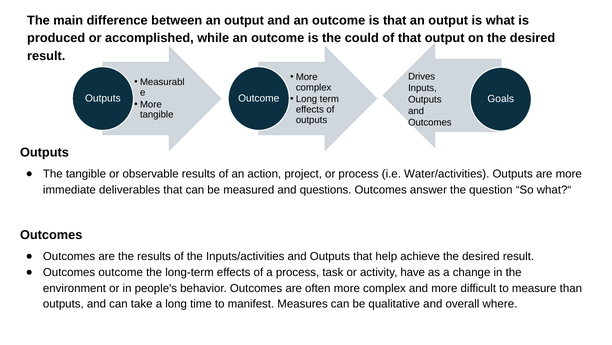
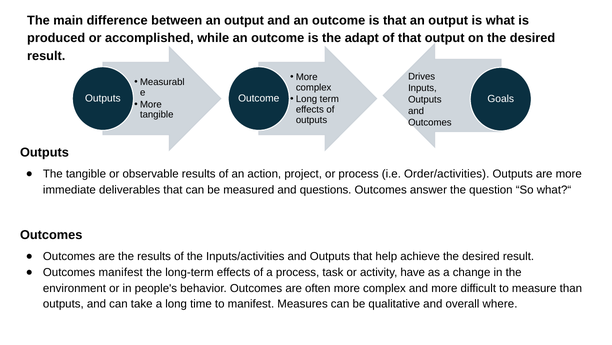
could: could -> adapt
Water/activities: Water/activities -> Order/activities
Outcomes outcome: outcome -> manifest
